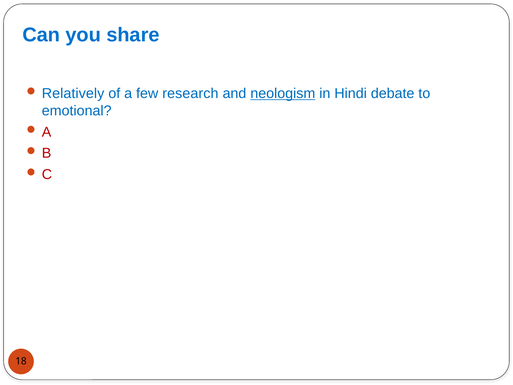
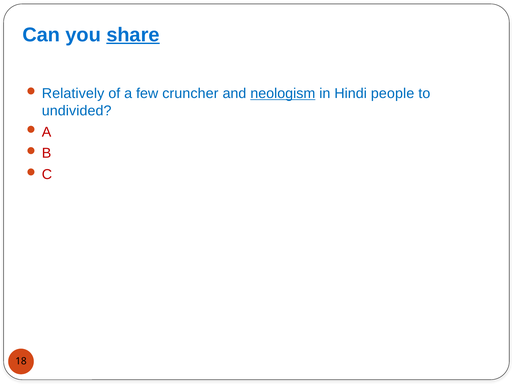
share underline: none -> present
research: research -> cruncher
debate: debate -> people
emotional: emotional -> undivided
